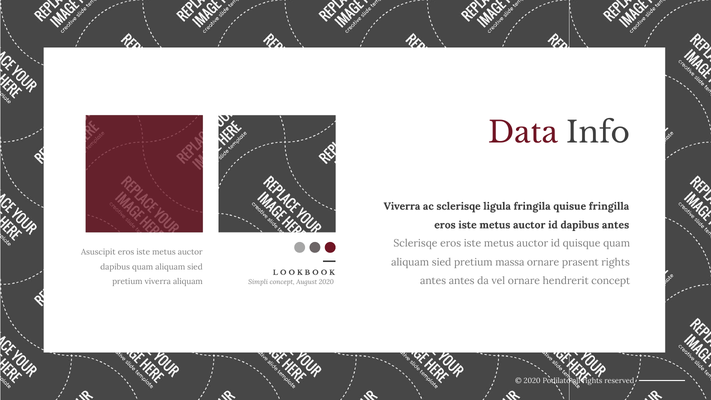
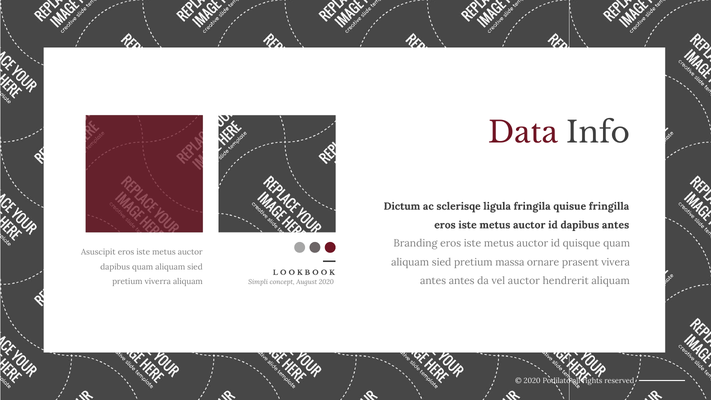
Viverra at (402, 206): Viverra -> Dictum
Sclerisqe at (415, 243): Sclerisqe -> Branding
prasent rights: rights -> vivera
vel ornare: ornare -> auctor
hendrerit concept: concept -> aliquam
